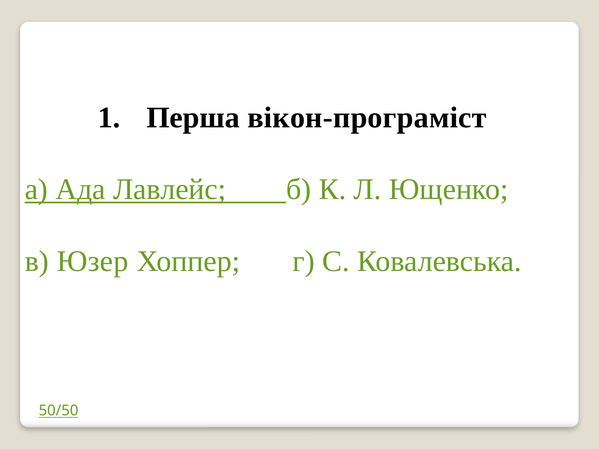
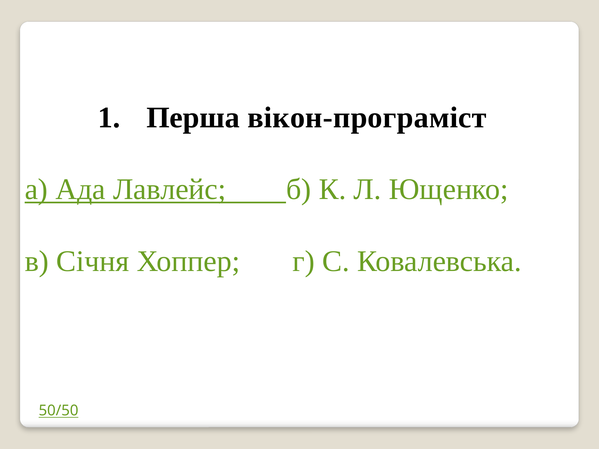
Юзер: Юзер -> Січня
